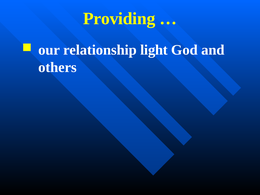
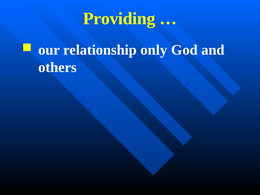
light: light -> only
